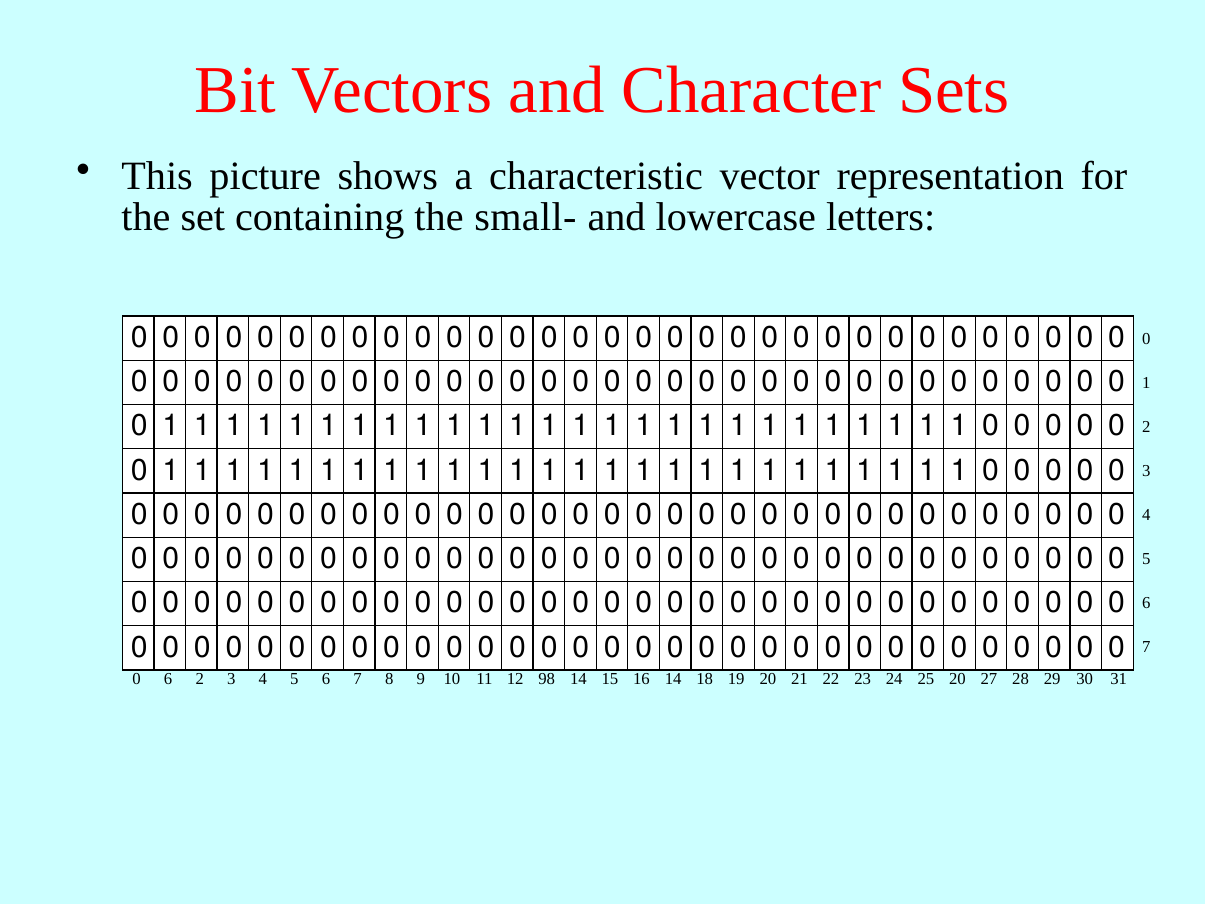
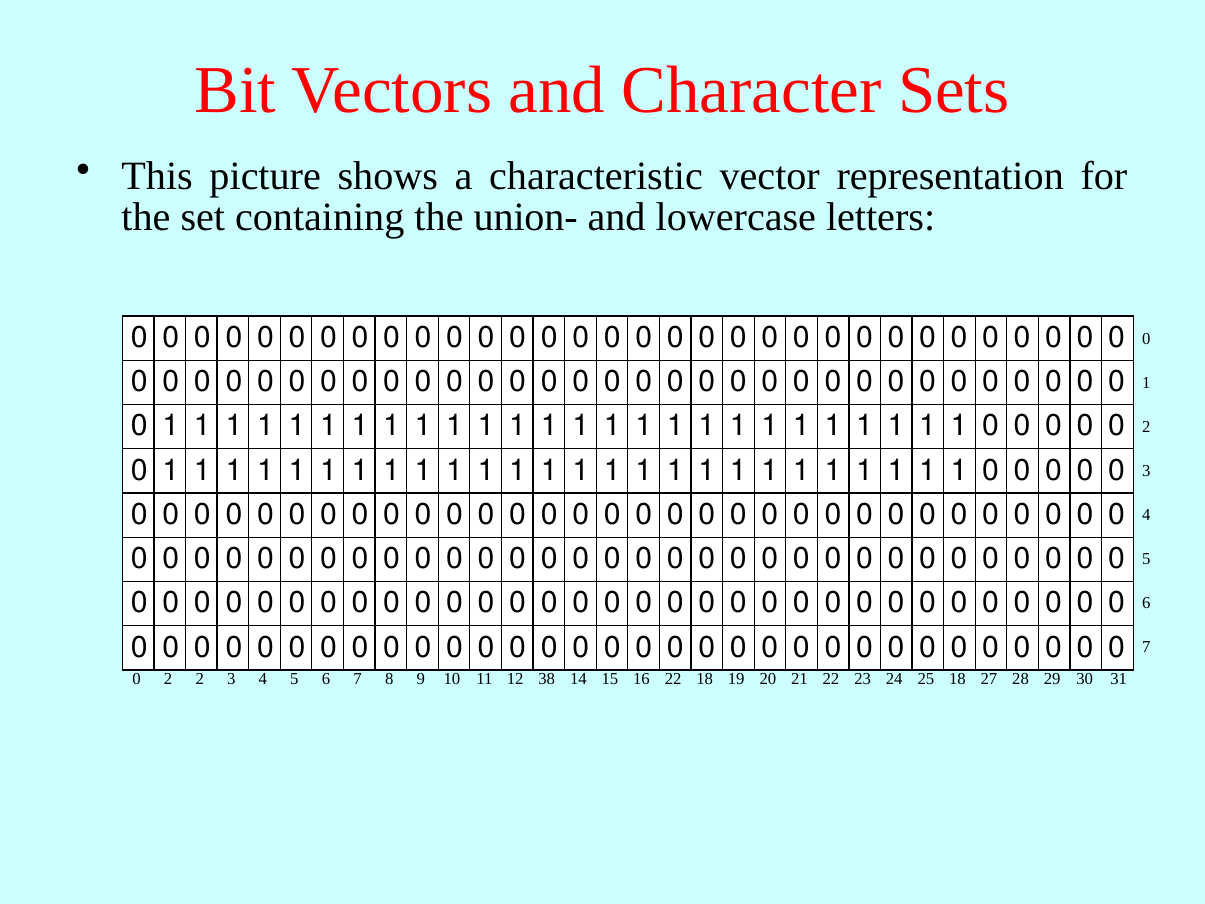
small-: small- -> union-
0 6: 6 -> 2
98: 98 -> 38
16 14: 14 -> 22
25 20: 20 -> 18
